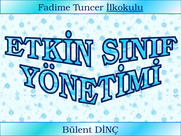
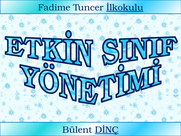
DİNÇ underline: none -> present
